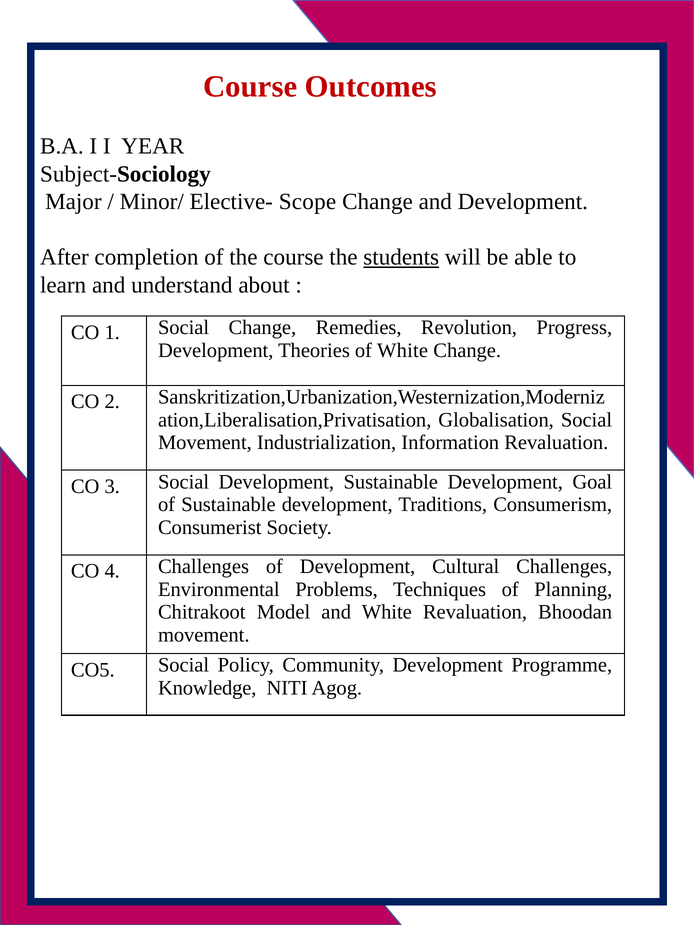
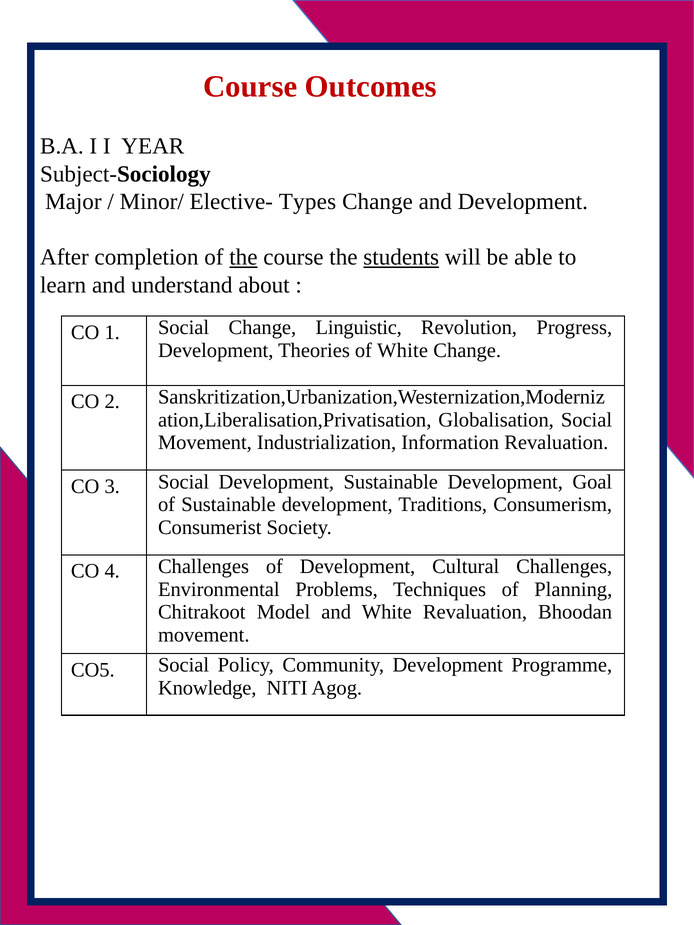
Scope: Scope -> Types
the at (243, 257) underline: none -> present
Remedies: Remedies -> Linguistic
